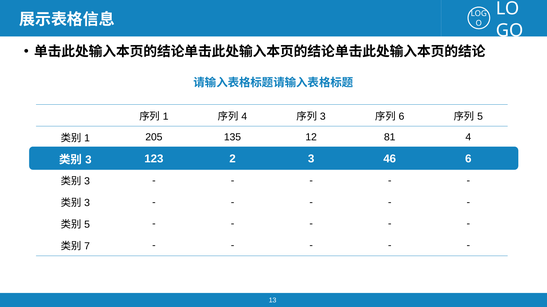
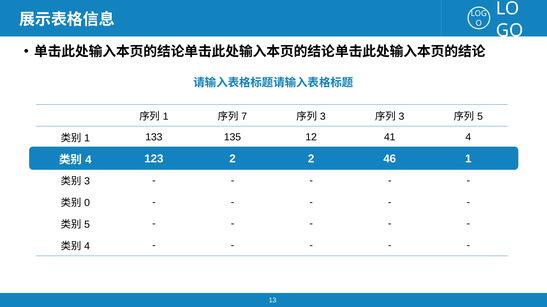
4 at (244, 117): 4 -> 7
6 at (401, 117): 6 -> 3
205: 205 -> 133
81: 81 -> 41
3 at (88, 160): 3 -> 4
2 3: 3 -> 2
46 6: 6 -> 1
3 at (87, 203): 3 -> 0
7 at (87, 247): 7 -> 4
